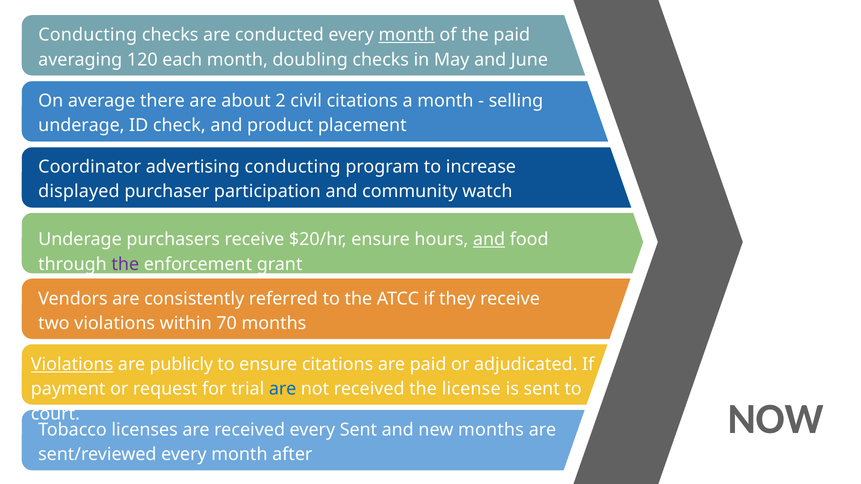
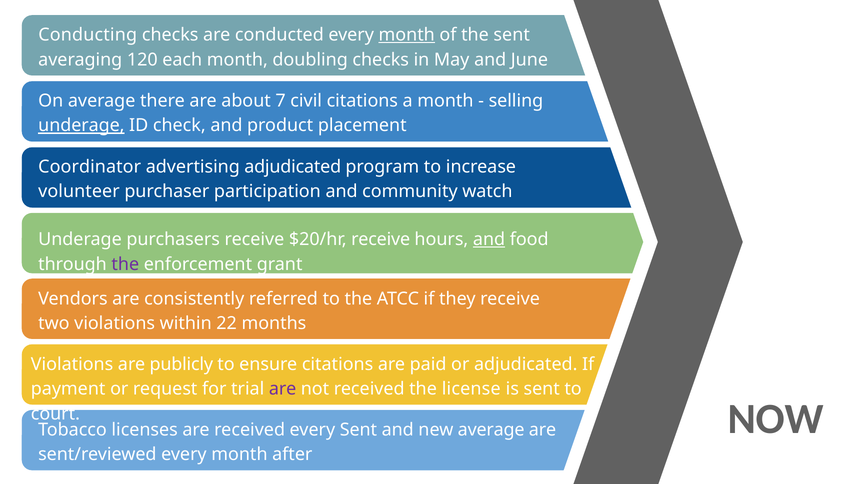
the paid: paid -> sent
2: 2 -> 7
underage at (81, 126) underline: none -> present
advertising conducting: conducting -> adjudicated
displayed: displayed -> volunteer
$20/hr ensure: ensure -> receive
70: 70 -> 22
Violations at (72, 364) underline: present -> none
are at (283, 389) colour: blue -> purple
new months: months -> average
